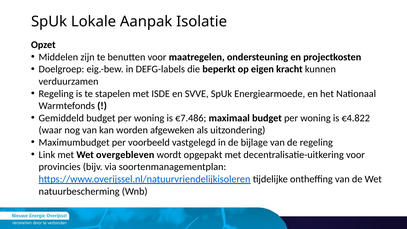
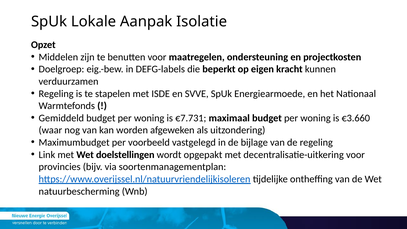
€7.486: €7.486 -> €7.731
€4.822: €4.822 -> €3.660
overgebleven: overgebleven -> doelstellingen
